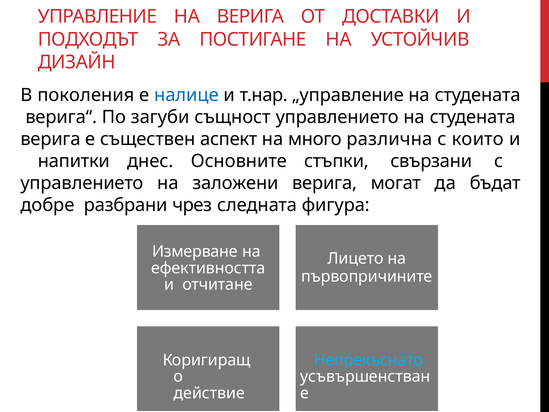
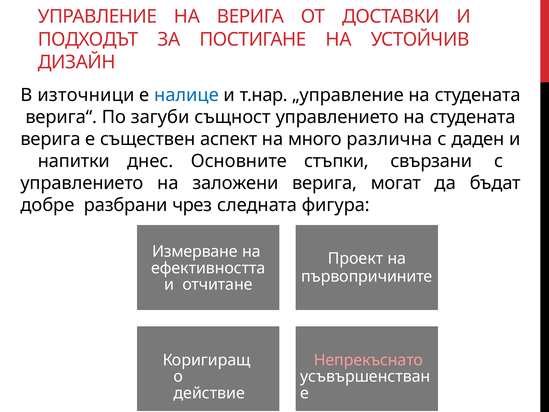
поколения: поколения -> източници
които: които -> даден
Лицето: Лицето -> Проект
Непрекъснато colour: light blue -> pink
